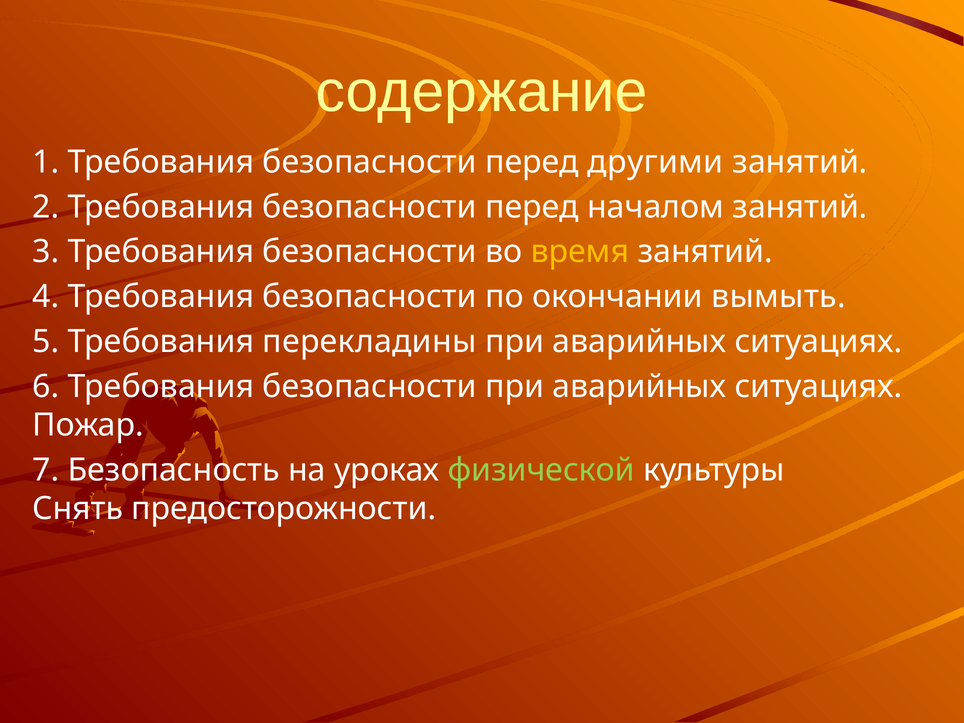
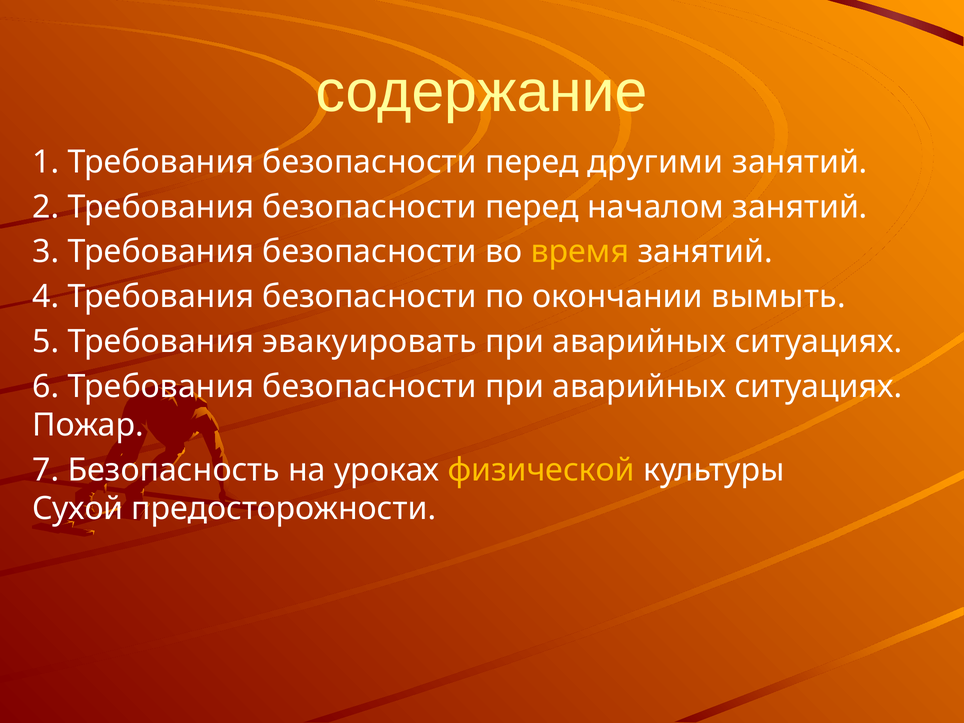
перекладины: перекладины -> эвакуировать
физической colour: light green -> yellow
Снять: Снять -> Сухой
